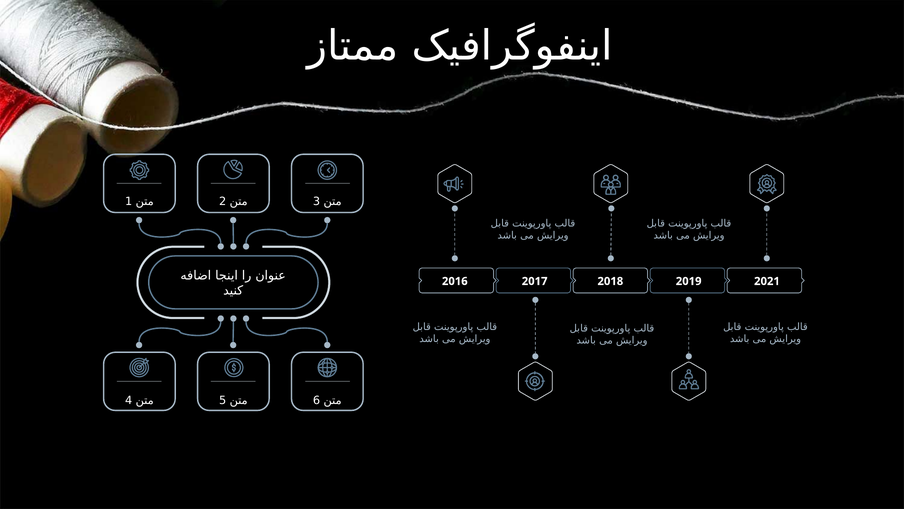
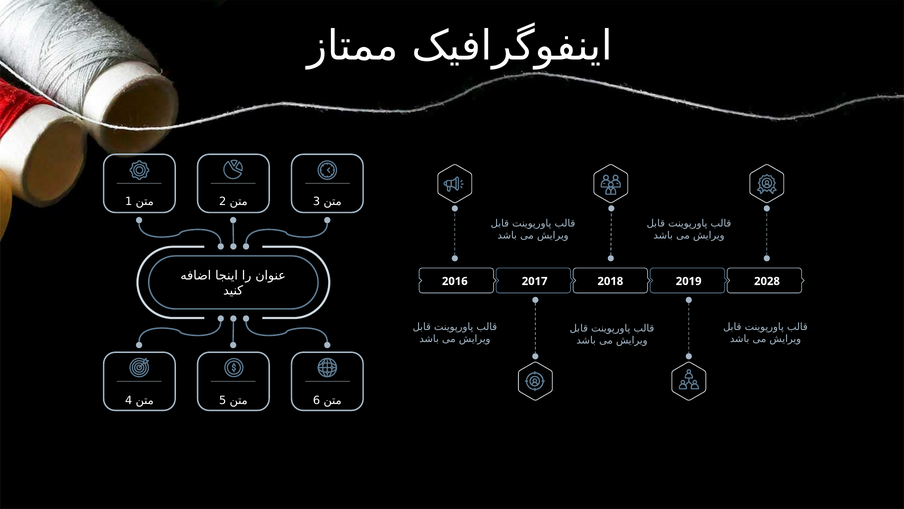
2021: 2021 -> 2028
